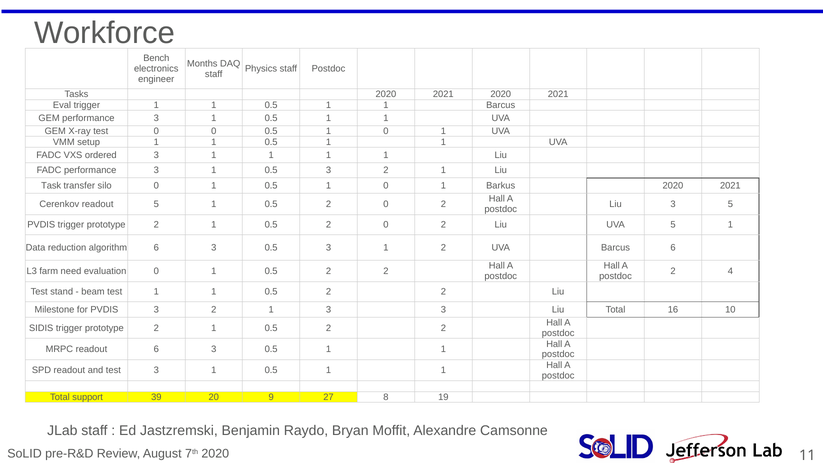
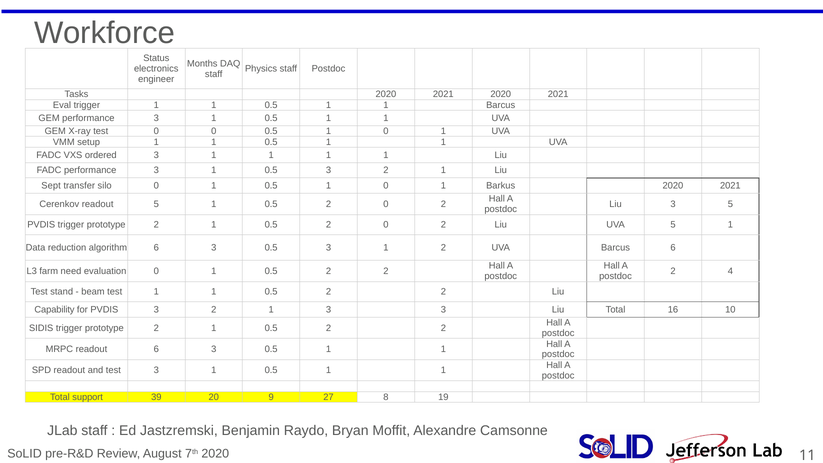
Bench: Bench -> Status
Task: Task -> Sept
Milestone: Milestone -> Capability
